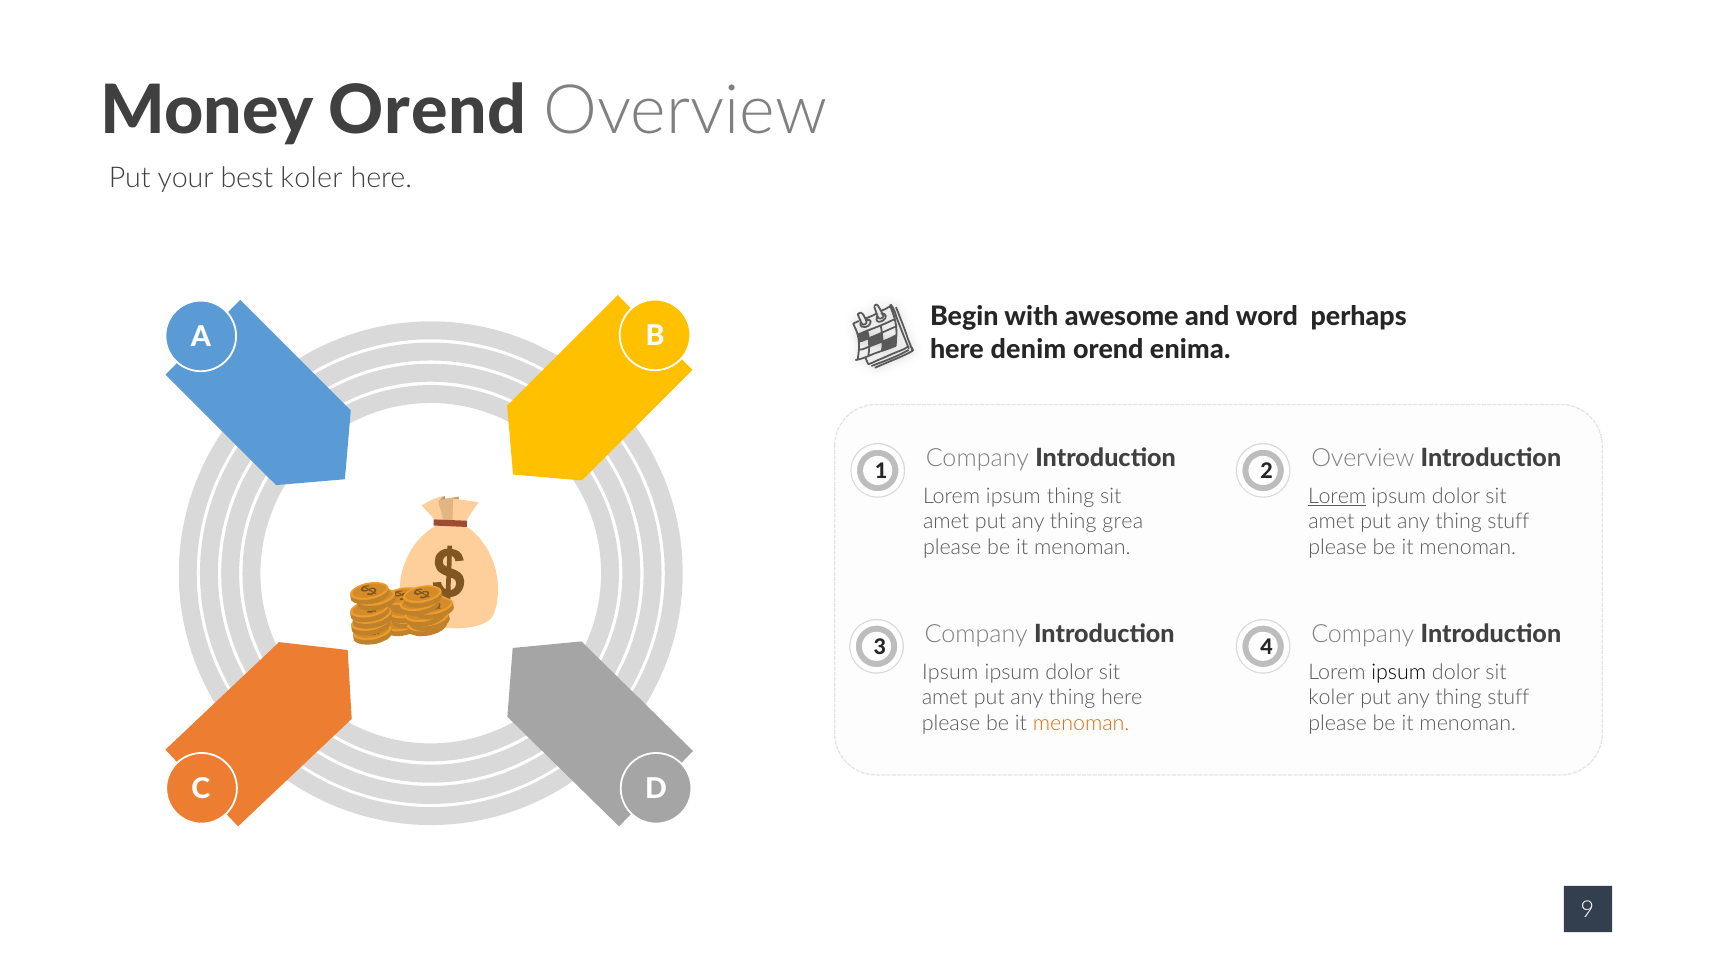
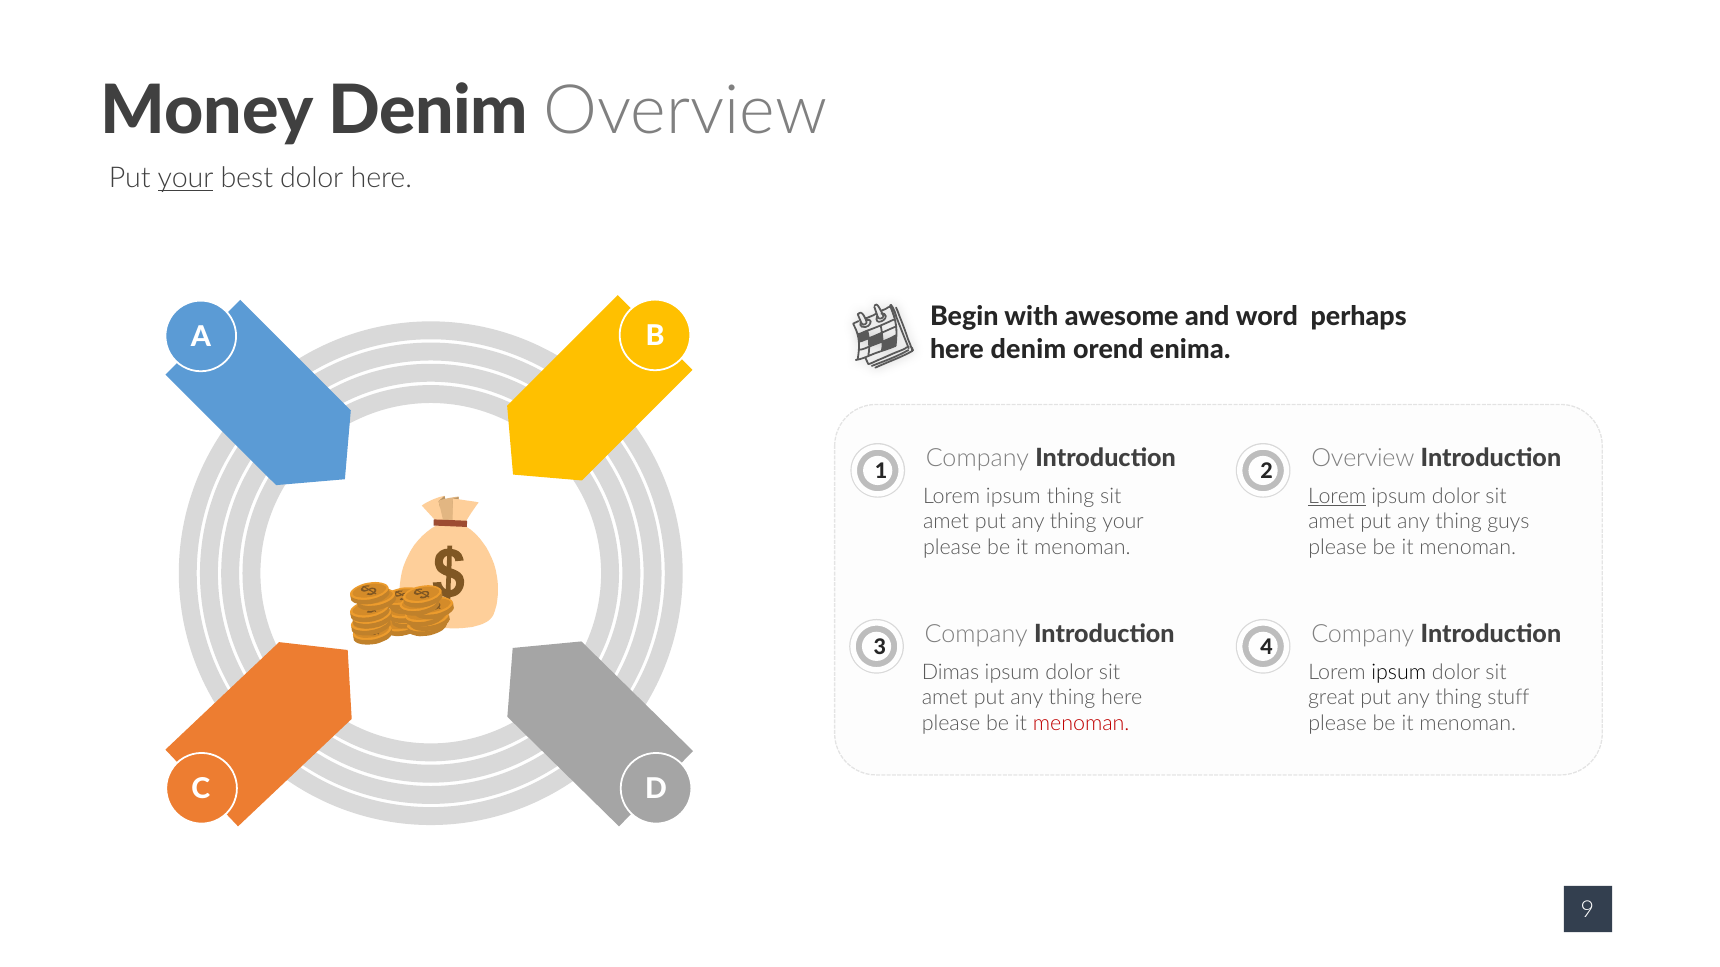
Money Orend: Orend -> Denim
your at (186, 178) underline: none -> present
best koler: koler -> dolor
thing grea: grea -> your
stuff at (1508, 522): stuff -> guys
Ipsum at (950, 672): Ipsum -> Dimas
koler at (1331, 698): koler -> great
menoman at (1081, 724) colour: orange -> red
